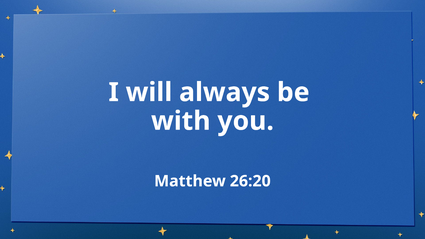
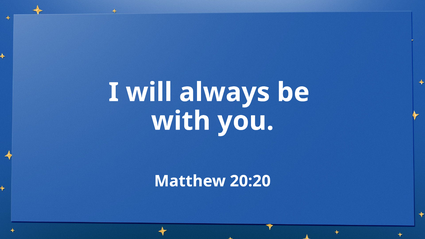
26:20: 26:20 -> 20:20
